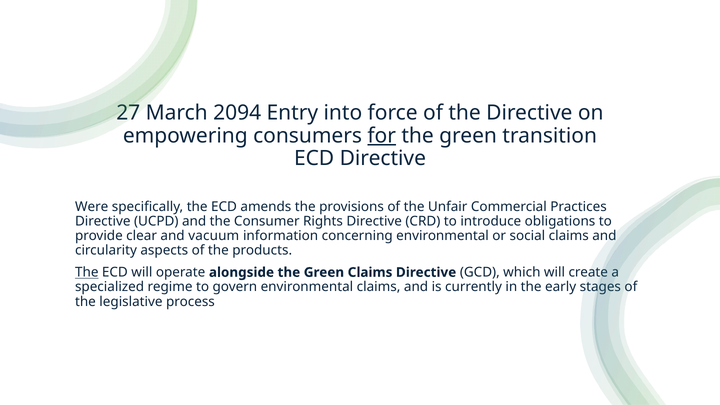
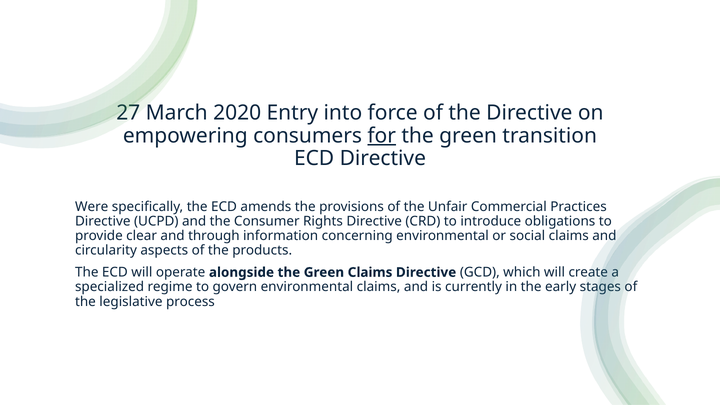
2094: 2094 -> 2020
vacuum: vacuum -> through
The at (87, 272) underline: present -> none
